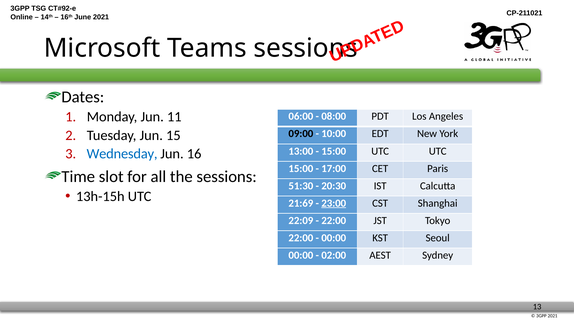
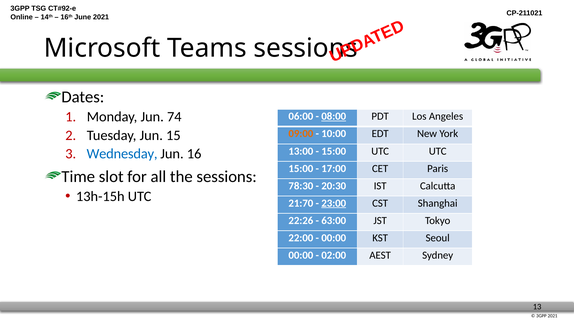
11: 11 -> 74
08:00 underline: none -> present
09:00 colour: black -> orange
51:30: 51:30 -> 78:30
21:69: 21:69 -> 21:70
22:09: 22:09 -> 22:26
22:00 at (334, 220): 22:00 -> 63:00
